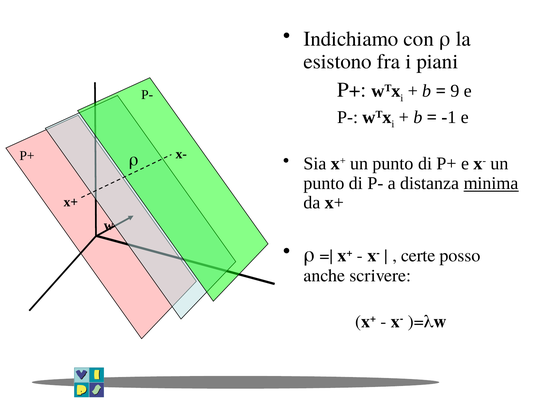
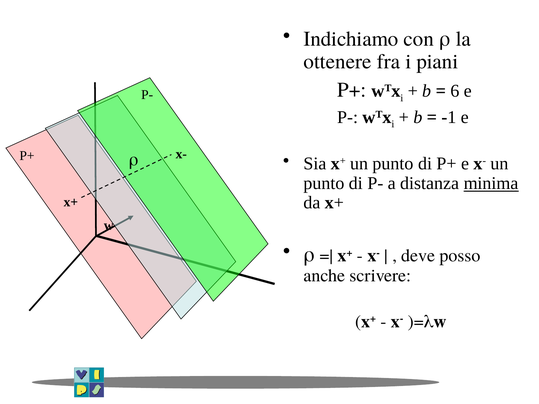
esistono: esistono -> ottenere
9: 9 -> 6
certe: certe -> deve
